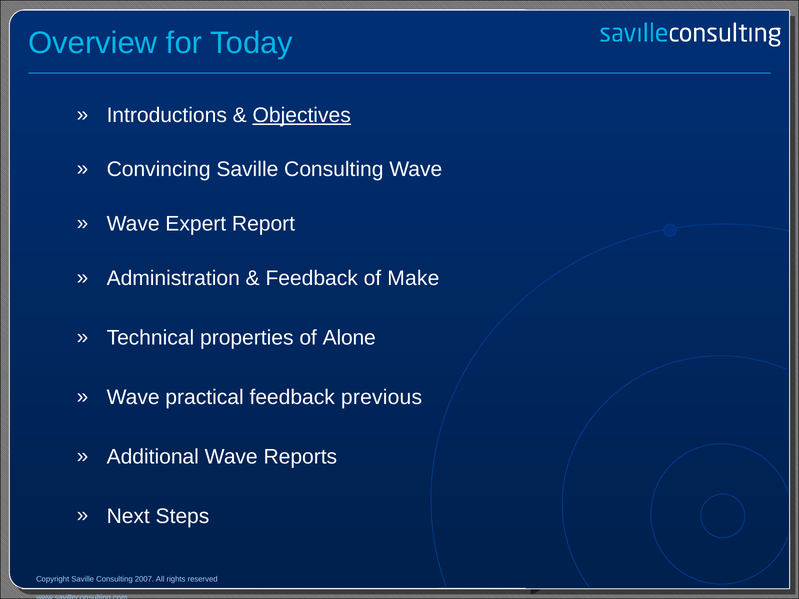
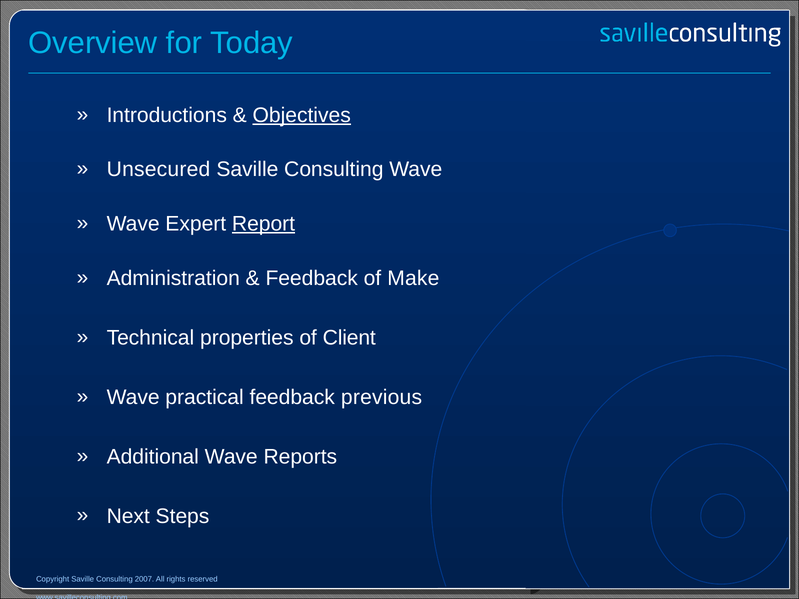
Convincing: Convincing -> Unsecured
Report underline: none -> present
Alone: Alone -> Client
